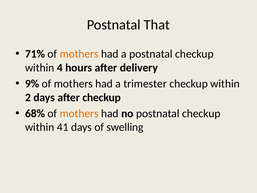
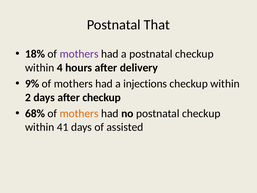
71%: 71% -> 18%
mothers at (79, 54) colour: orange -> purple
trimester: trimester -> injections
swelling: swelling -> assisted
